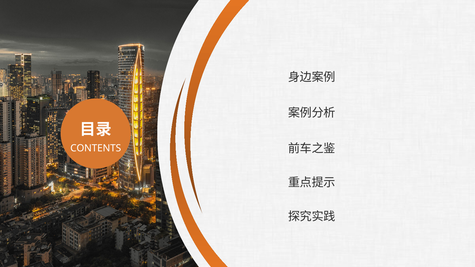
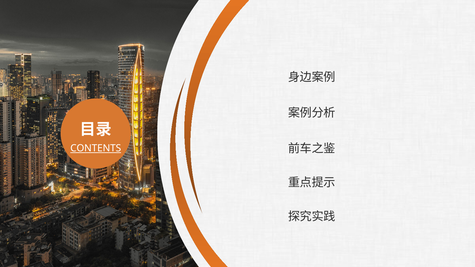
CONTENTS underline: none -> present
